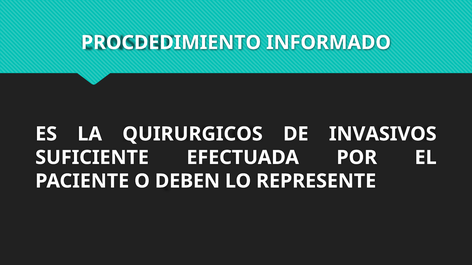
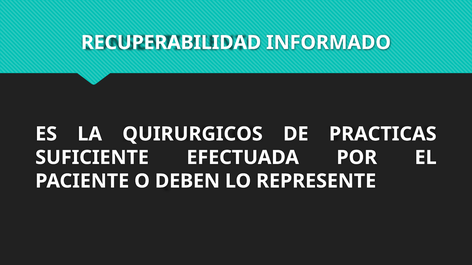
PROCDEDIMIENTO: PROCDEDIMIENTO -> RECUPERABILIDAD
INVASIVOS: INVASIVOS -> PRACTICAS
